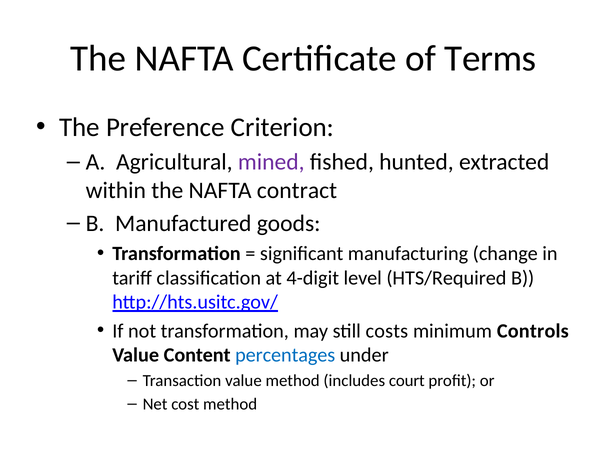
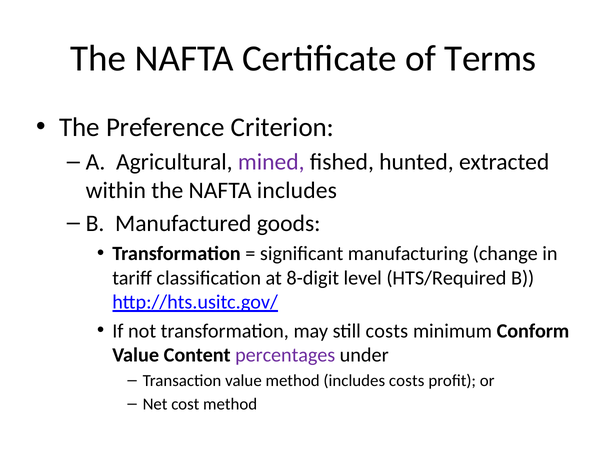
NAFTA contract: contract -> includes
4-digit: 4-digit -> 8-digit
Controls: Controls -> Conform
percentages colour: blue -> purple
includes court: court -> costs
